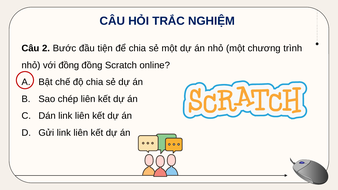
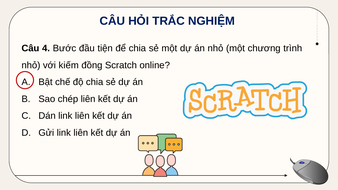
2: 2 -> 4
với đồng: đồng -> kiếm
